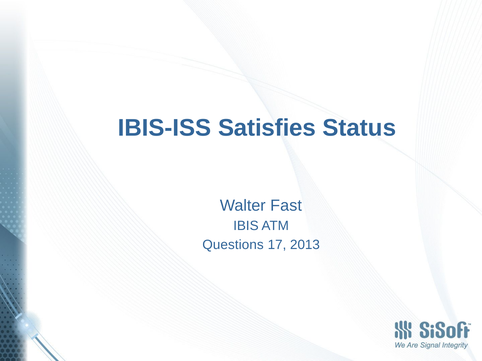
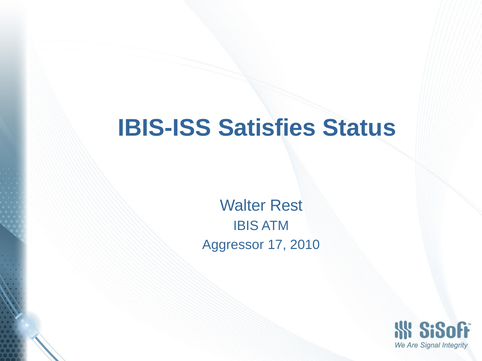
Fast: Fast -> Rest
Questions: Questions -> Aggressor
2013: 2013 -> 2010
